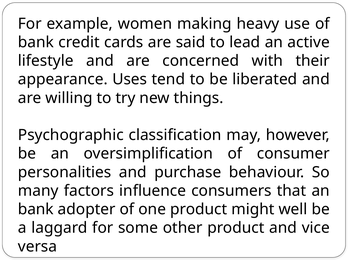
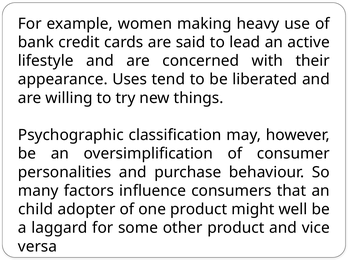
bank at (36, 209): bank -> child
